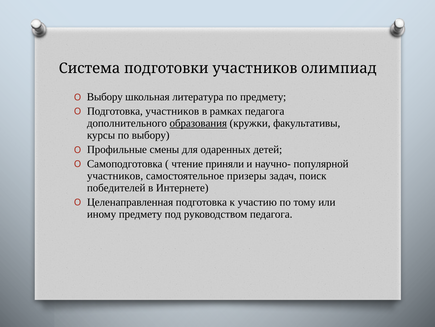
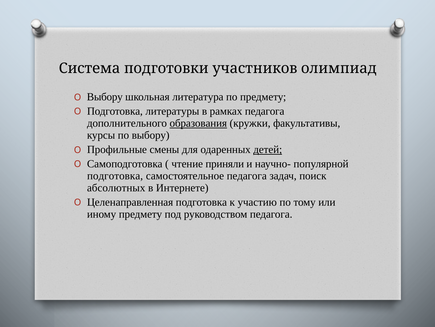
Подготовка участников: участников -> литературы
детей underline: none -> present
участников at (115, 175): участников -> подготовка
самостоятельное призеры: призеры -> педагога
победителей: победителей -> абсолютных
